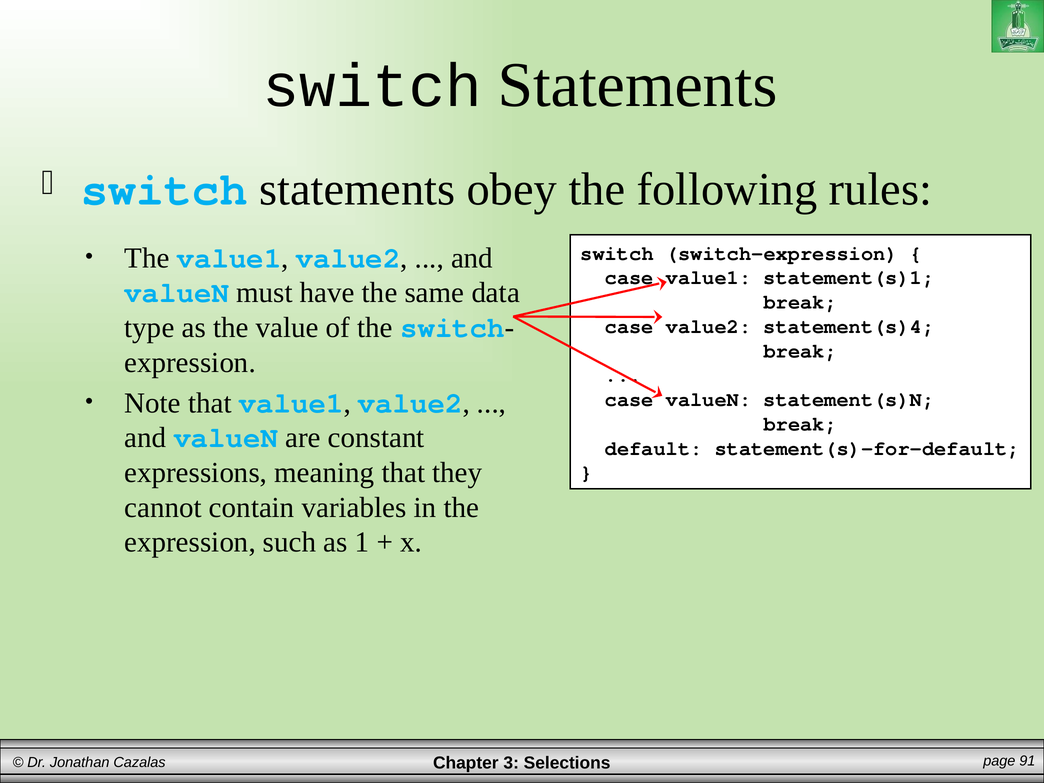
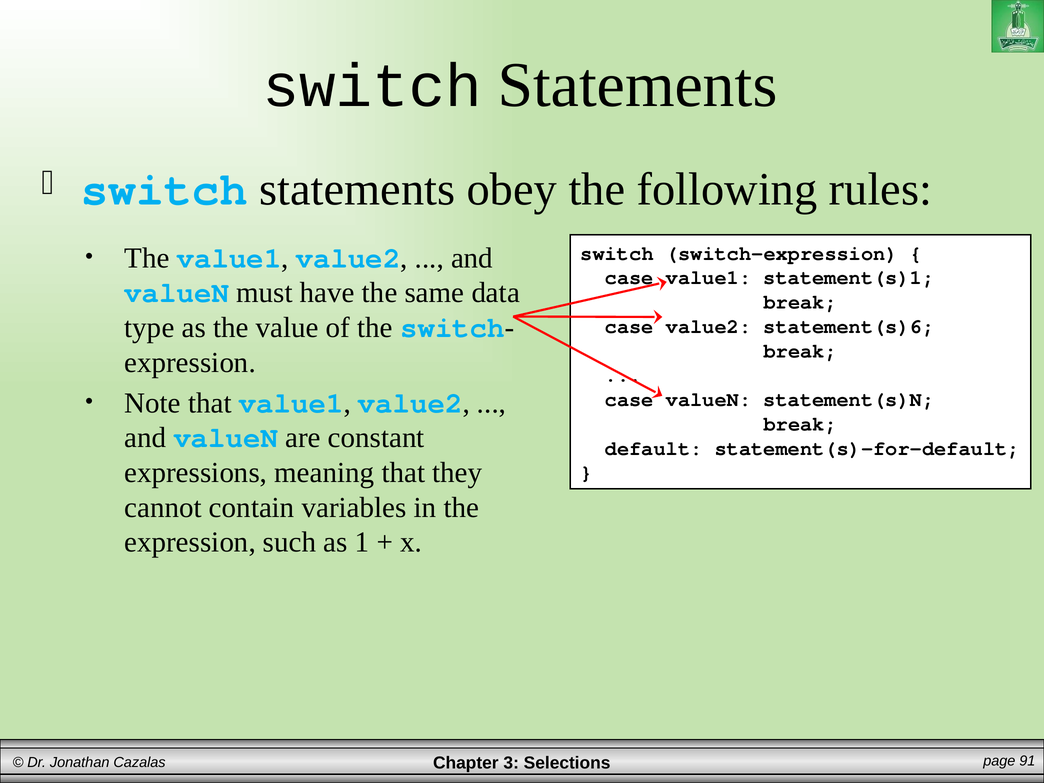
statement(s)4: statement(s)4 -> statement(s)6
